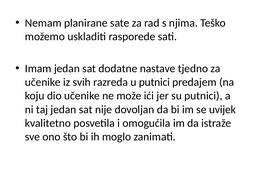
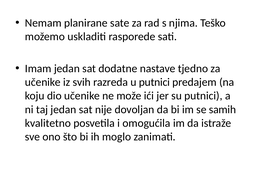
uvijek: uvijek -> samih
